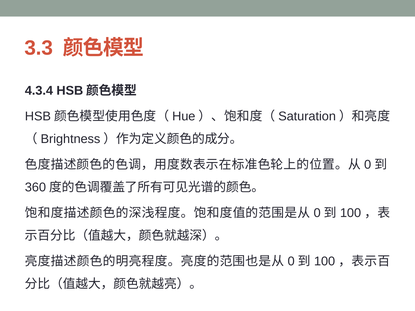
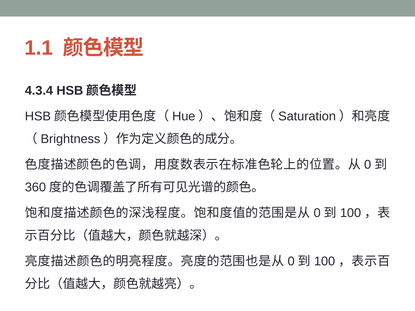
3.3: 3.3 -> 1.1
